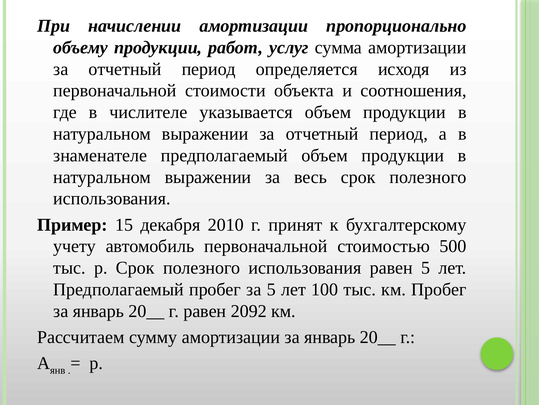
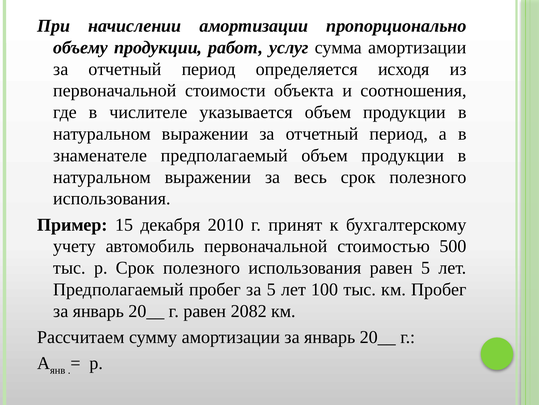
2092: 2092 -> 2082
